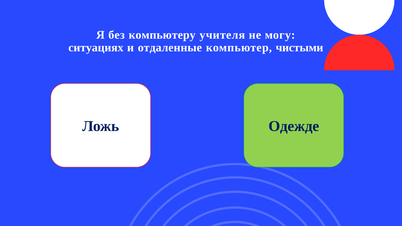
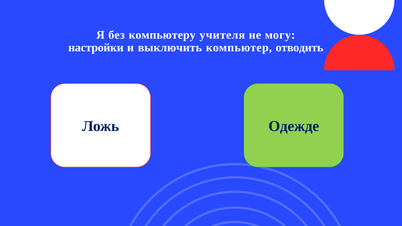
ситуациях: ситуациях -> настройки
отдаленные: отдаленные -> выключить
чистыми: чистыми -> отводить
